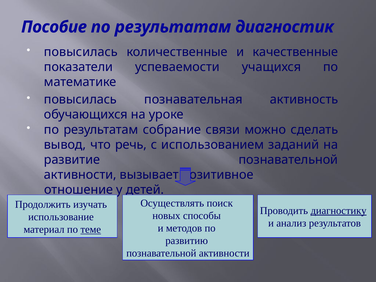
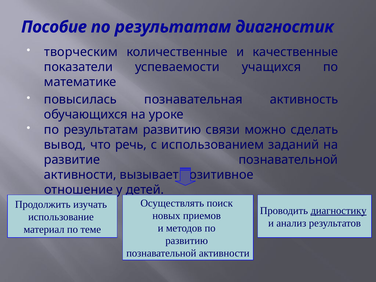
повысилась at (81, 52): повысилась -> творческим
результатам собрание: собрание -> развитию
способы: способы -> приемов
теме underline: present -> none
